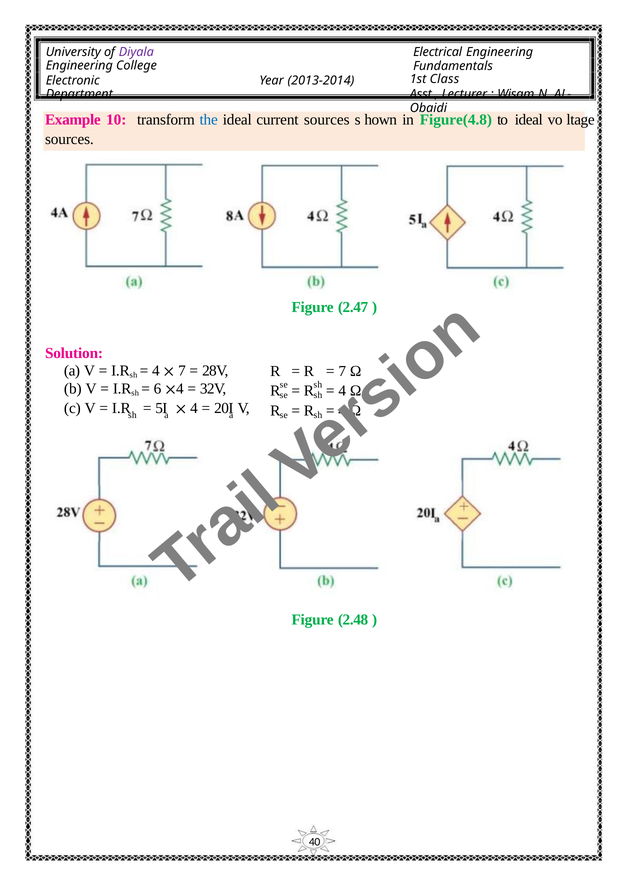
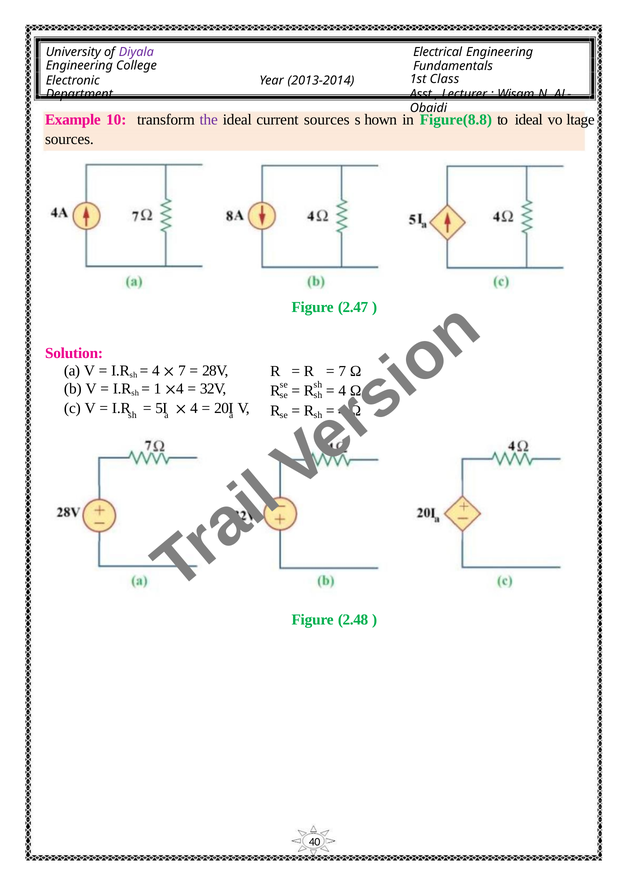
the colour: blue -> purple
Figure(4.8: Figure(4.8 -> Figure(8.8
6: 6 -> 1
